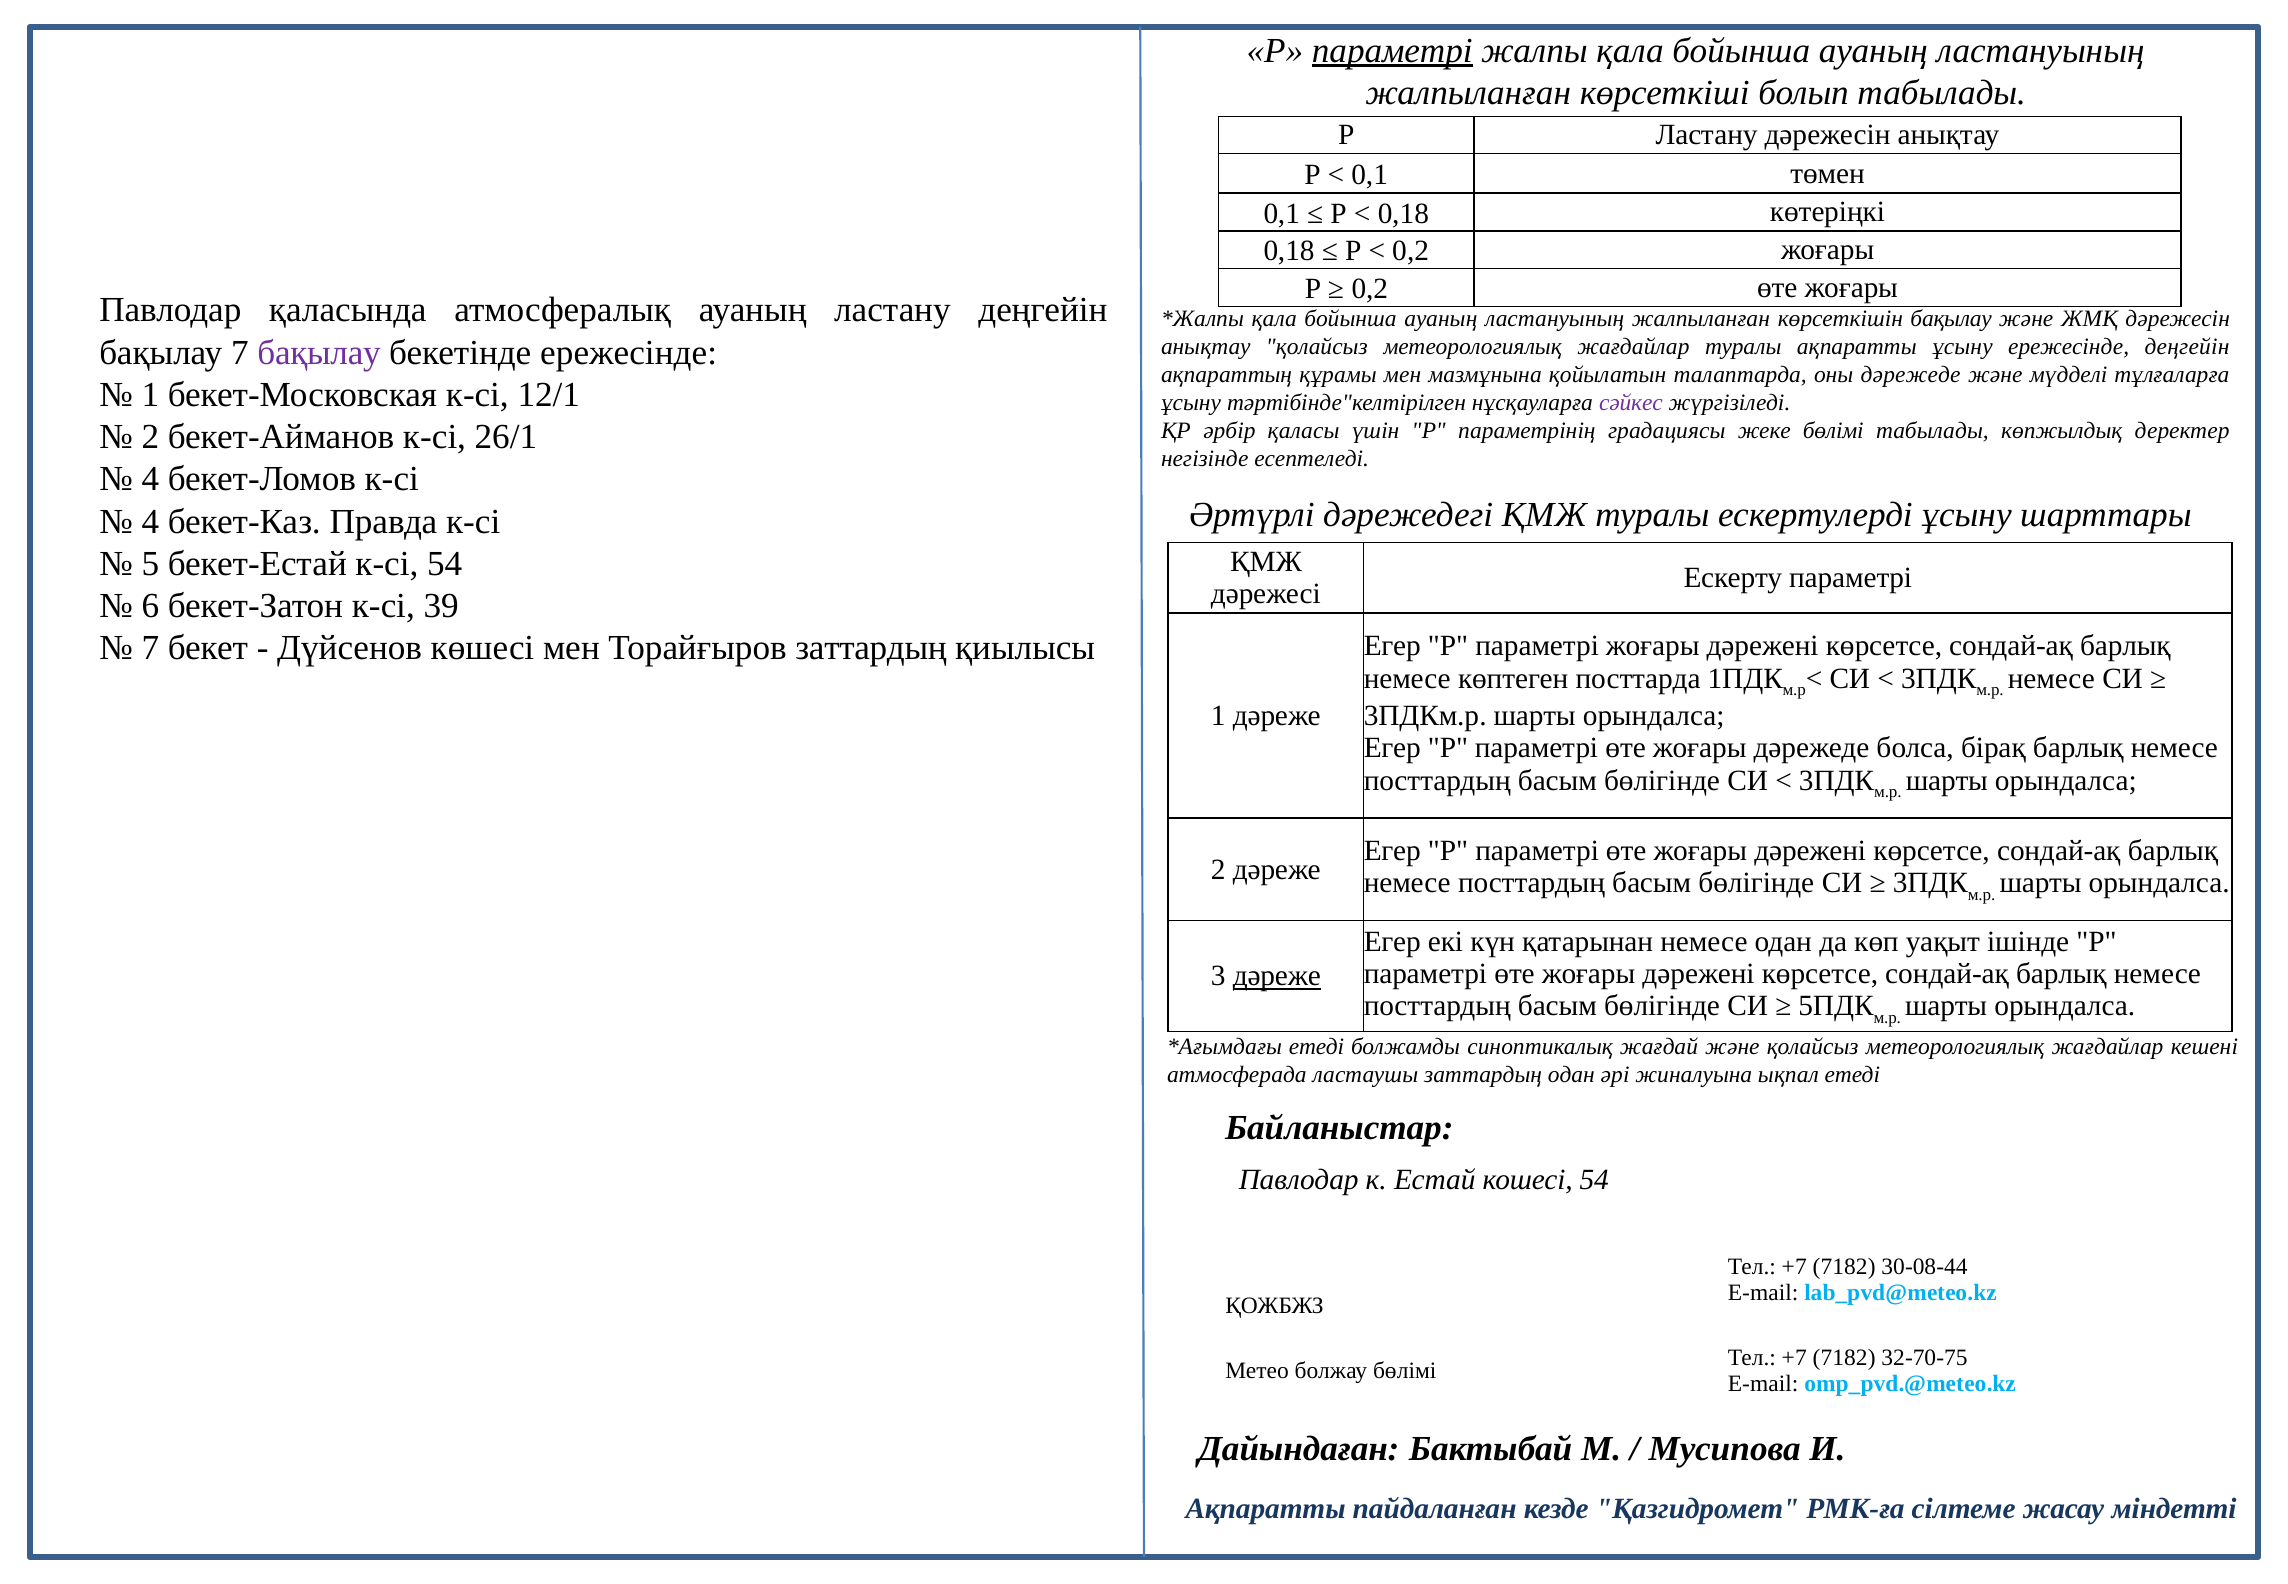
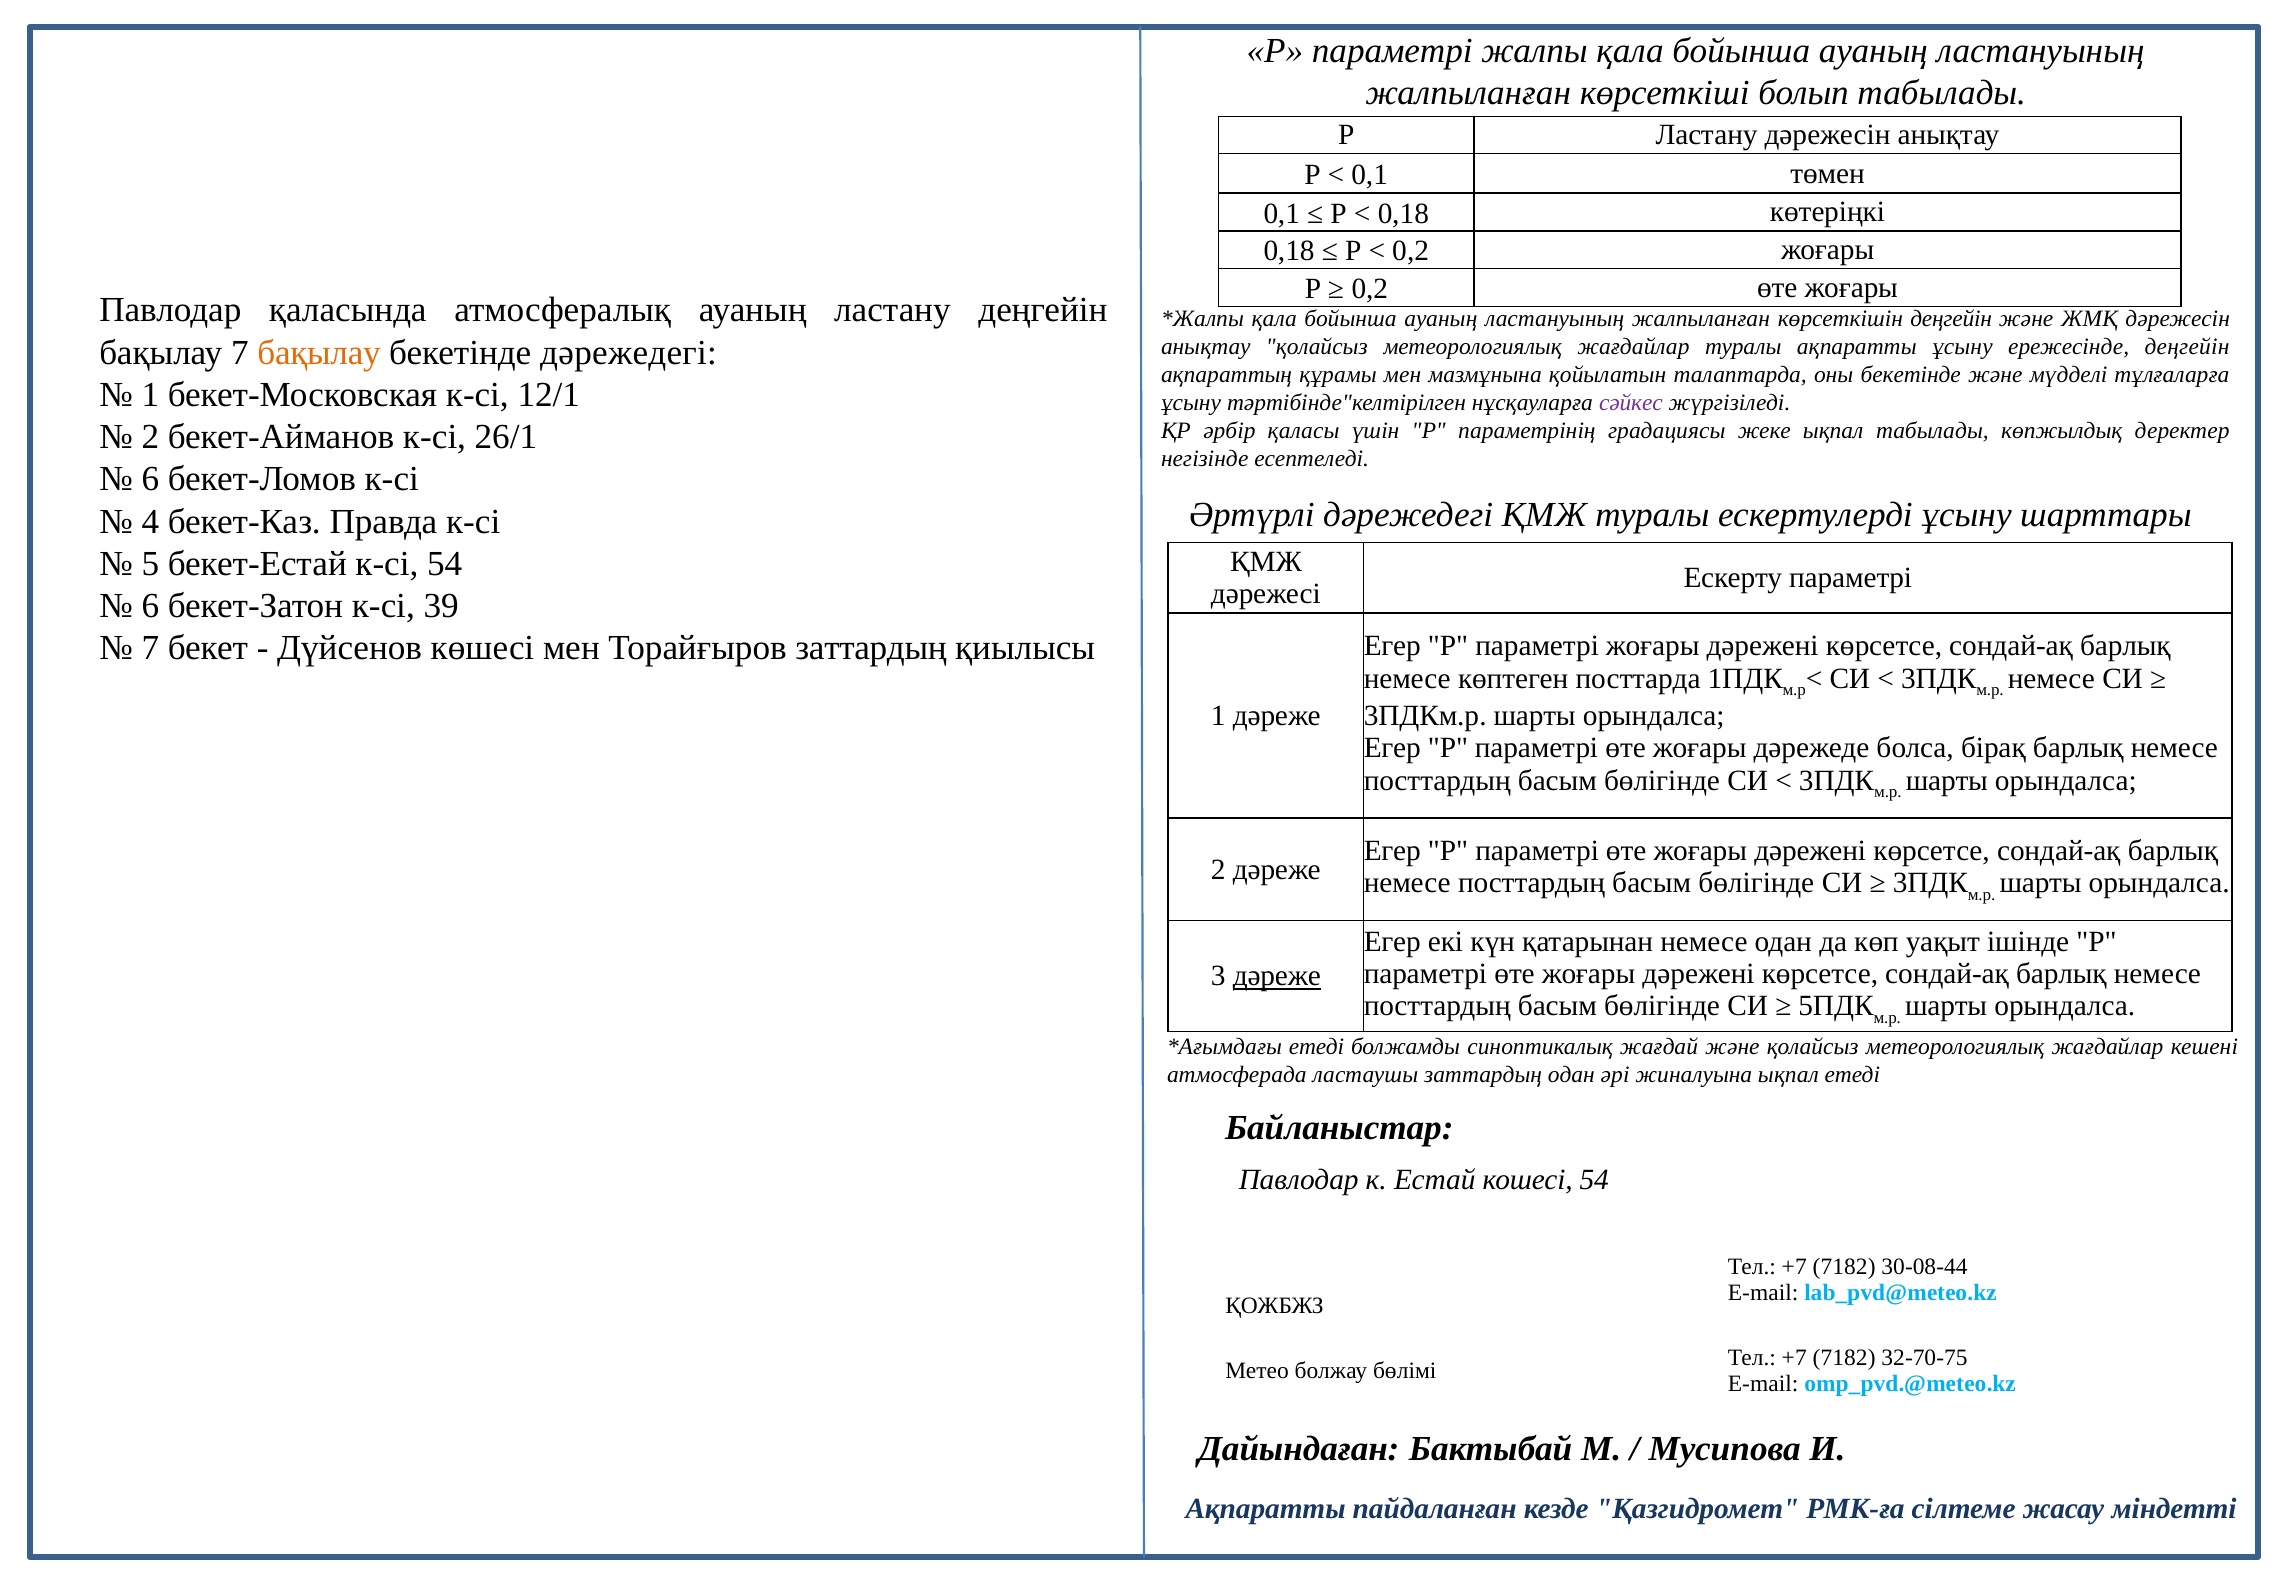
параметрі at (1392, 50) underline: present -> none
көрсеткішін бақылау: бақылау -> деңгейін
бақылау at (319, 353) colour: purple -> orange
бекетінде ережесінде: ережесінде -> дәрежедегі
оны дәрежеде: дәрежеде -> бекетінде
жеке бөлімі: бөлімі -> ықпал
4 at (150, 479): 4 -> 6
